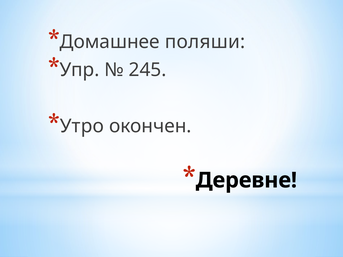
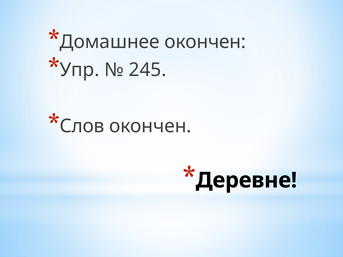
Домашнее поляши: поляши -> окончен
Утро: Утро -> Слов
